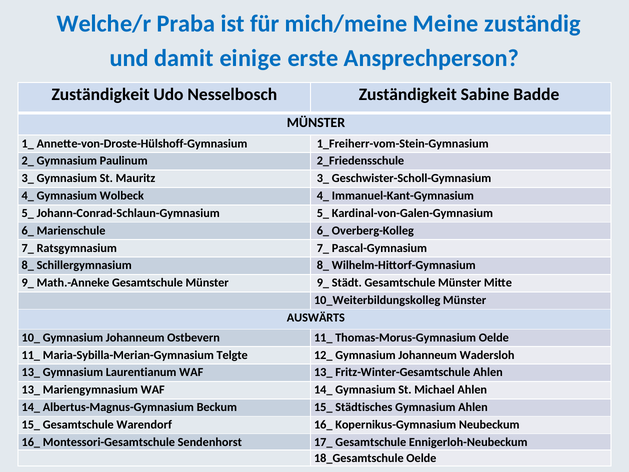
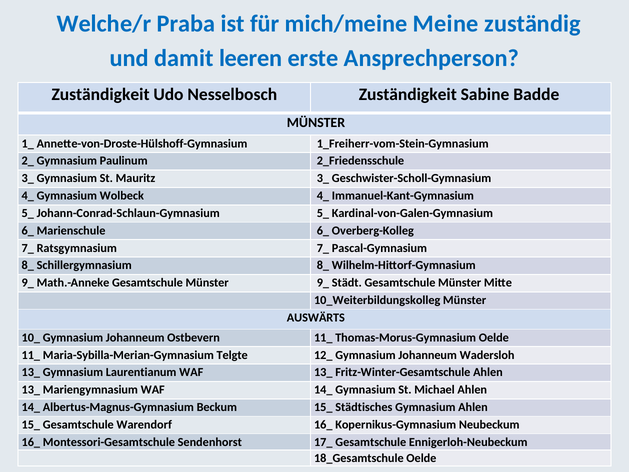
einige: einige -> leeren
